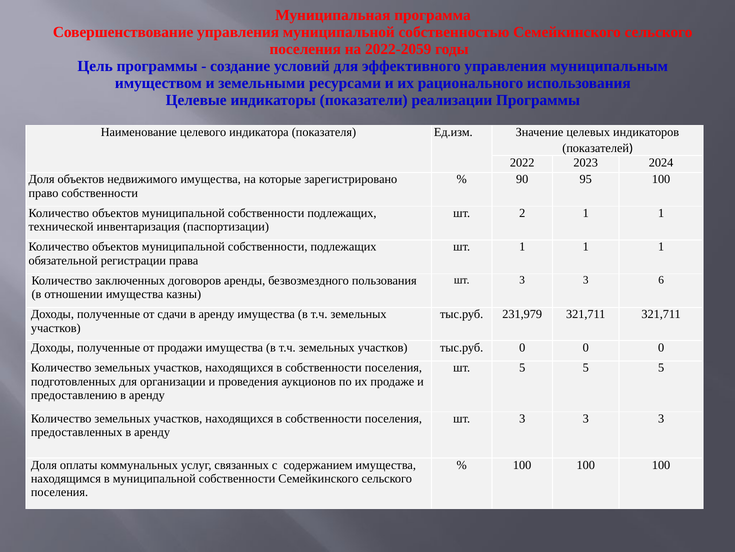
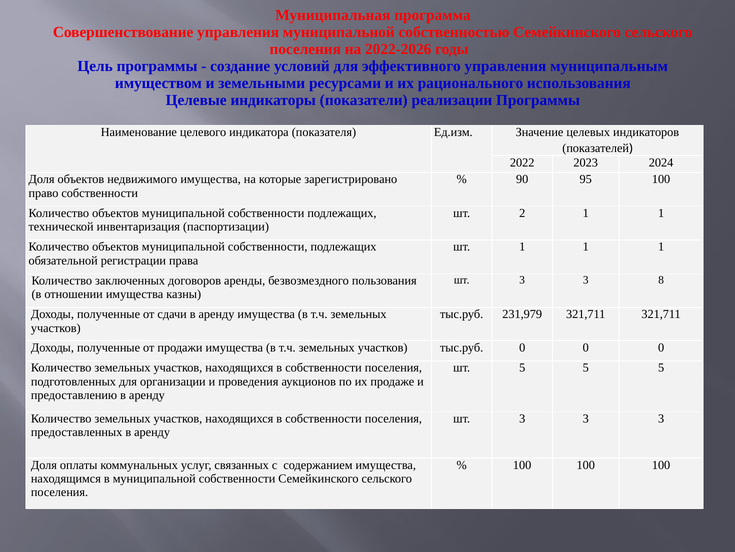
2022-2059: 2022-2059 -> 2022-2026
6: 6 -> 8
